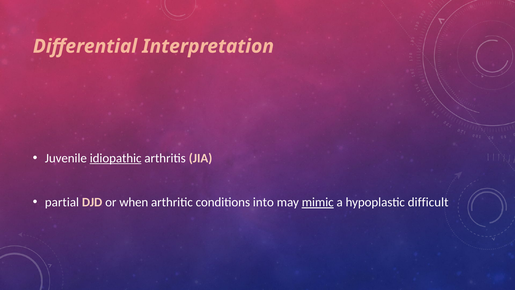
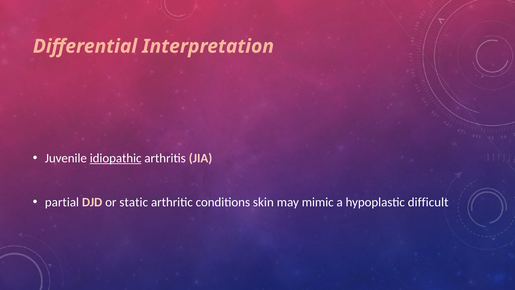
when: when -> static
into: into -> skin
mimic underline: present -> none
